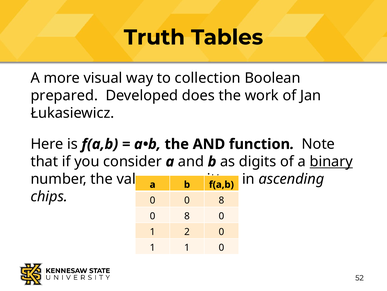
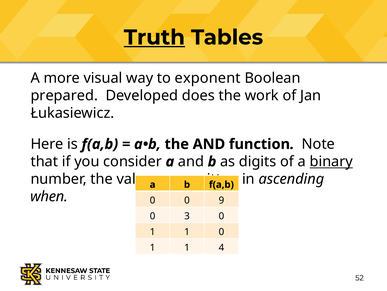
Truth underline: none -> present
collection: collection -> exponent
chips: chips -> when
0 0 8: 8 -> 9
8 at (187, 216): 8 -> 3
2 at (187, 231): 2 -> 1
1 0: 0 -> 4
